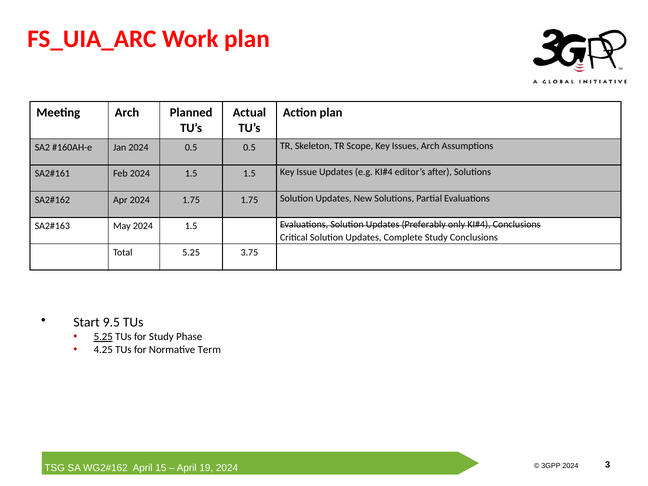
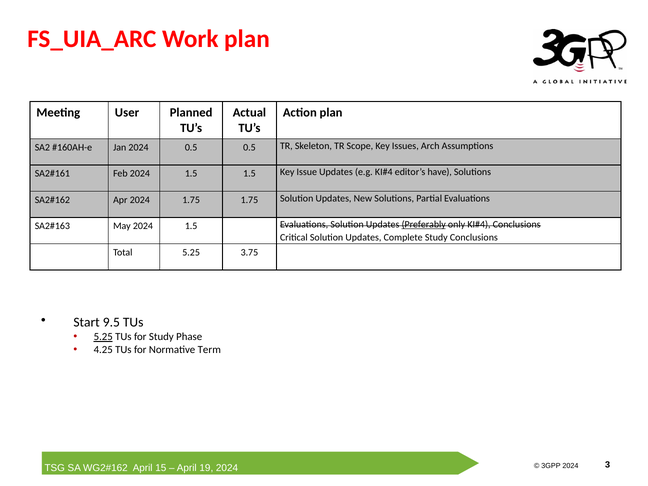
Meeting Arch: Arch -> User
after: after -> have
Preferably underline: none -> present
